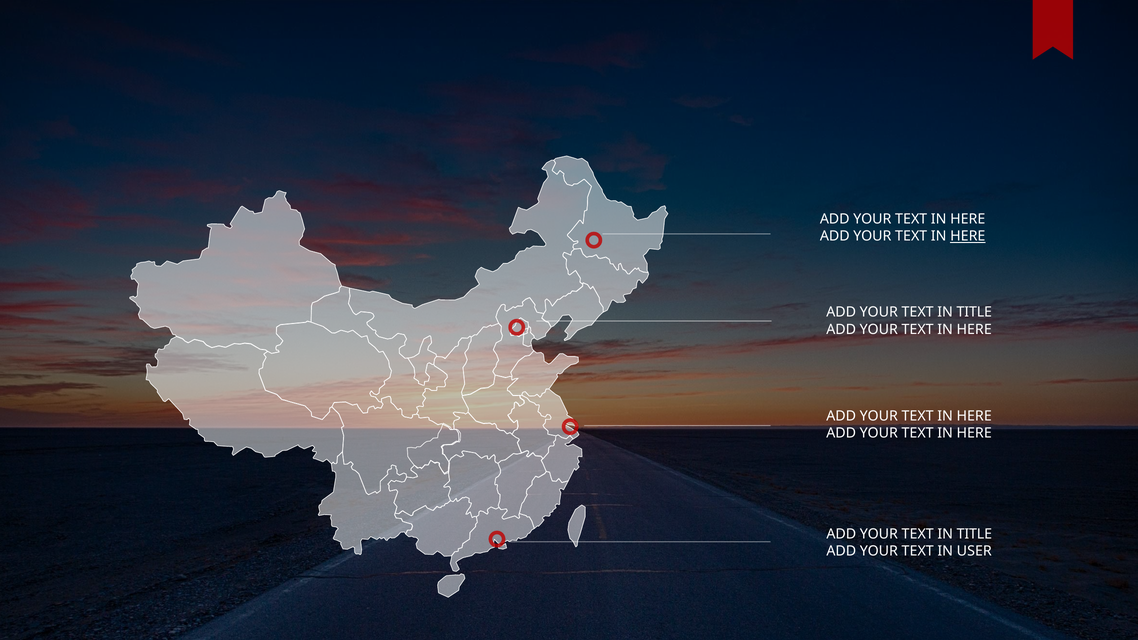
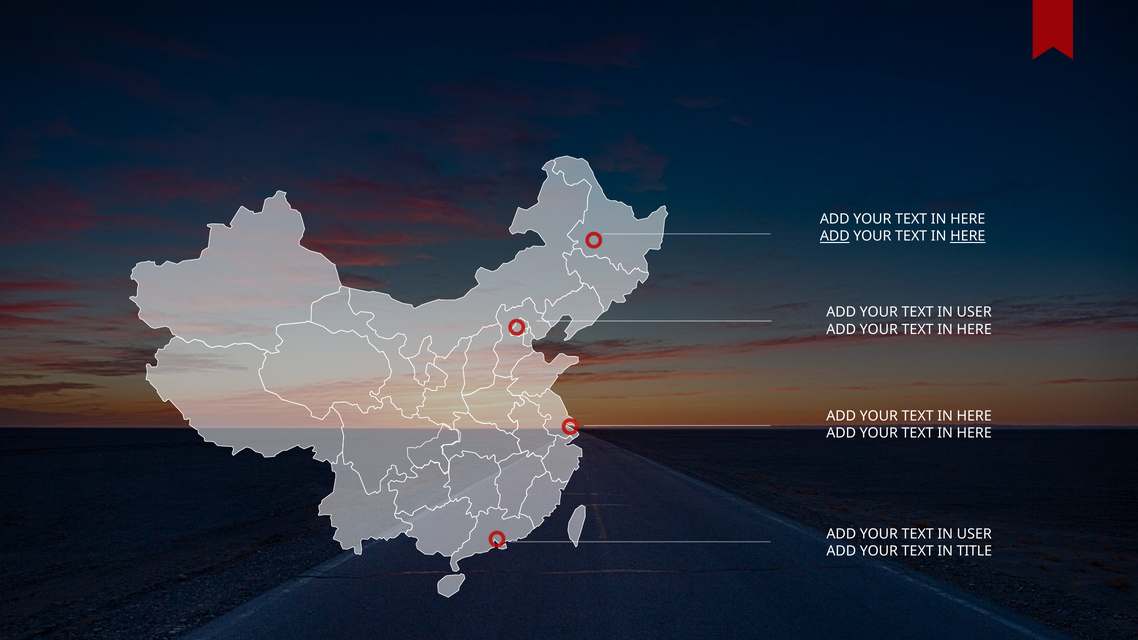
ADD at (835, 236) underline: none -> present
TITLE at (974, 312): TITLE -> USER
TITLE at (974, 534): TITLE -> USER
USER: USER -> TITLE
